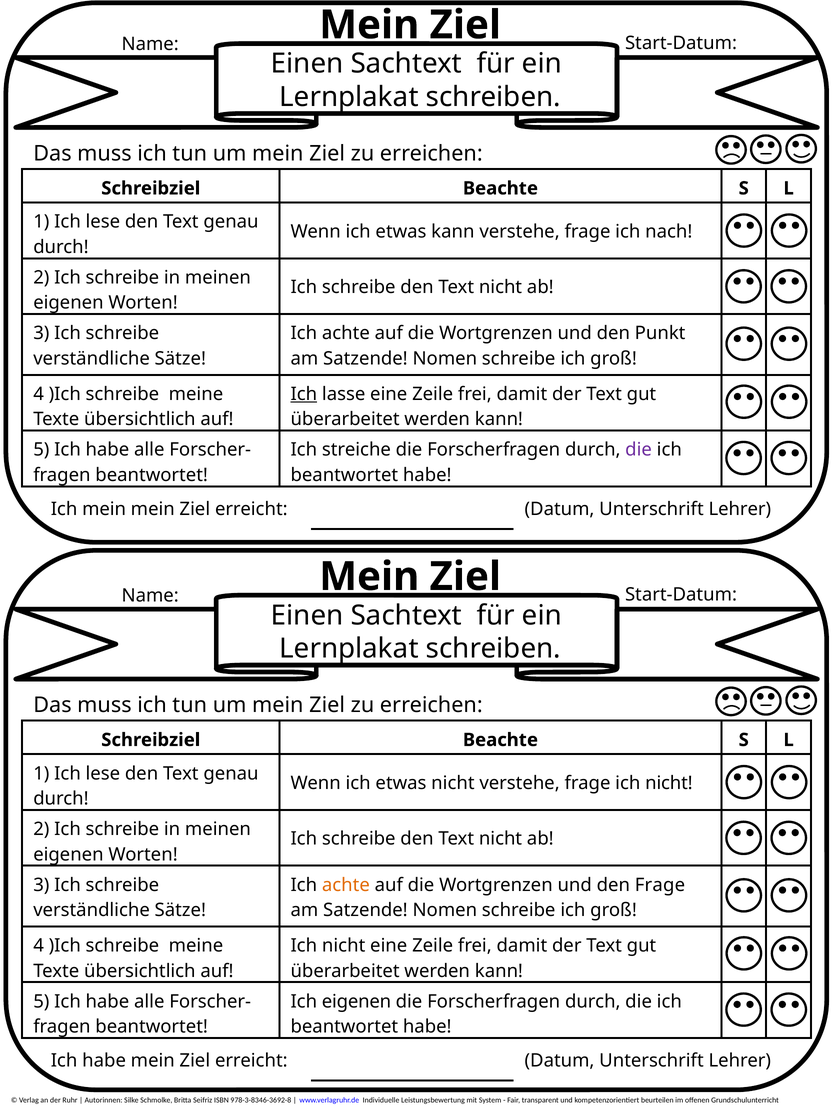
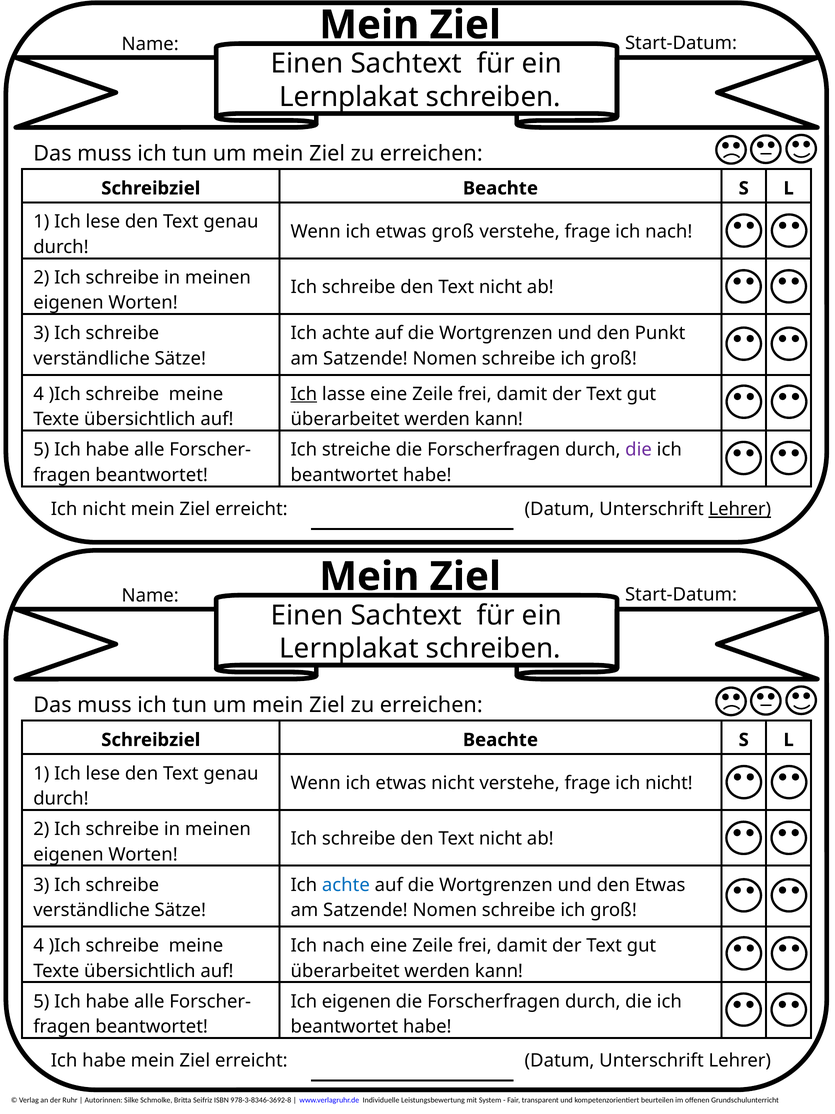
etwas kann: kann -> groß
mein at (104, 509): mein -> nicht
Lehrer at (740, 509) underline: none -> present
achte at (346, 884) colour: orange -> blue
den Frage: Frage -> Etwas
nicht at (344, 945): nicht -> nach
